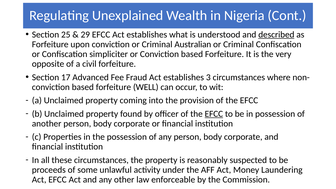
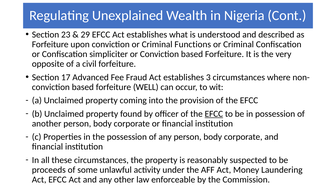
25: 25 -> 23
described underline: present -> none
Australian: Australian -> Functions
